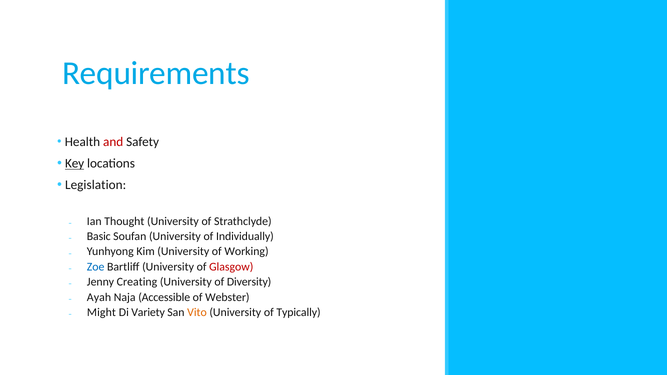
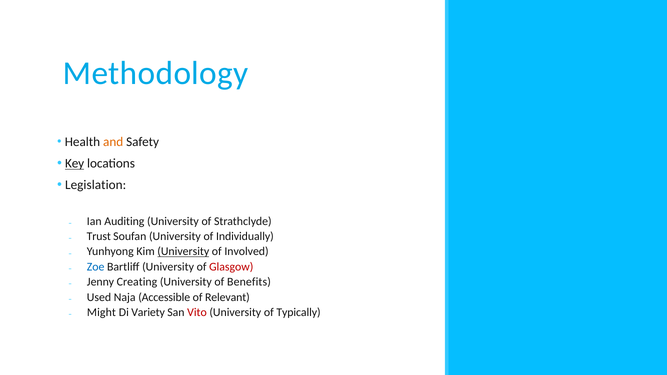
Requirements: Requirements -> Methodology
and colour: red -> orange
Thought: Thought -> Auditing
Basic: Basic -> Trust
University at (183, 252) underline: none -> present
Working: Working -> Involved
Diversity: Diversity -> Benefits
Ayah: Ayah -> Used
Webster: Webster -> Relevant
Vito colour: orange -> red
